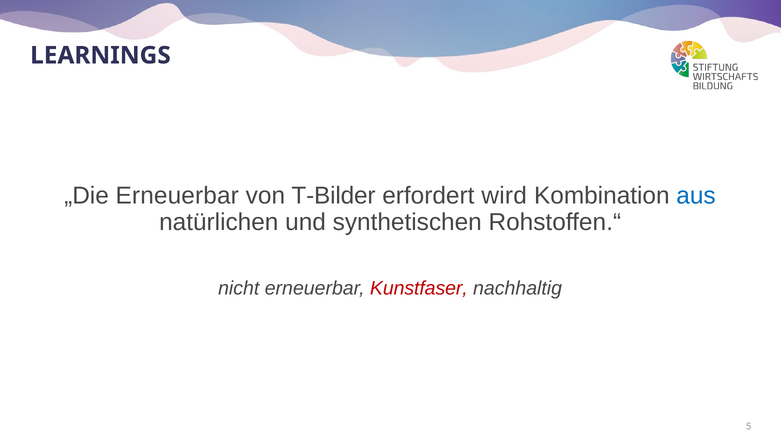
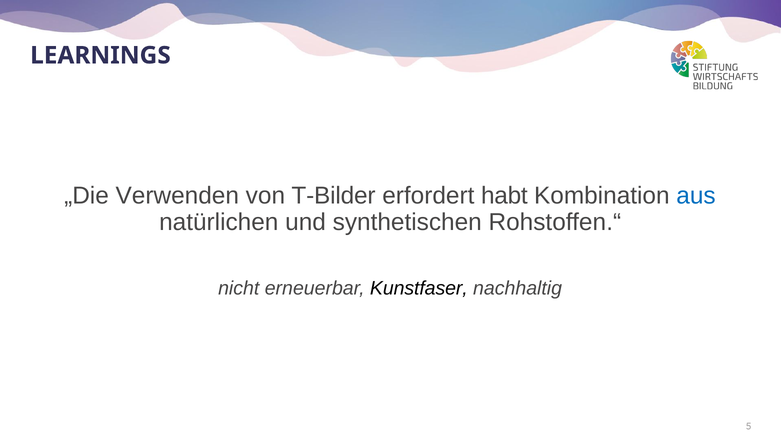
„Die Erneuerbar: Erneuerbar -> Verwenden
wird: wird -> habt
Kunstfaser colour: red -> black
